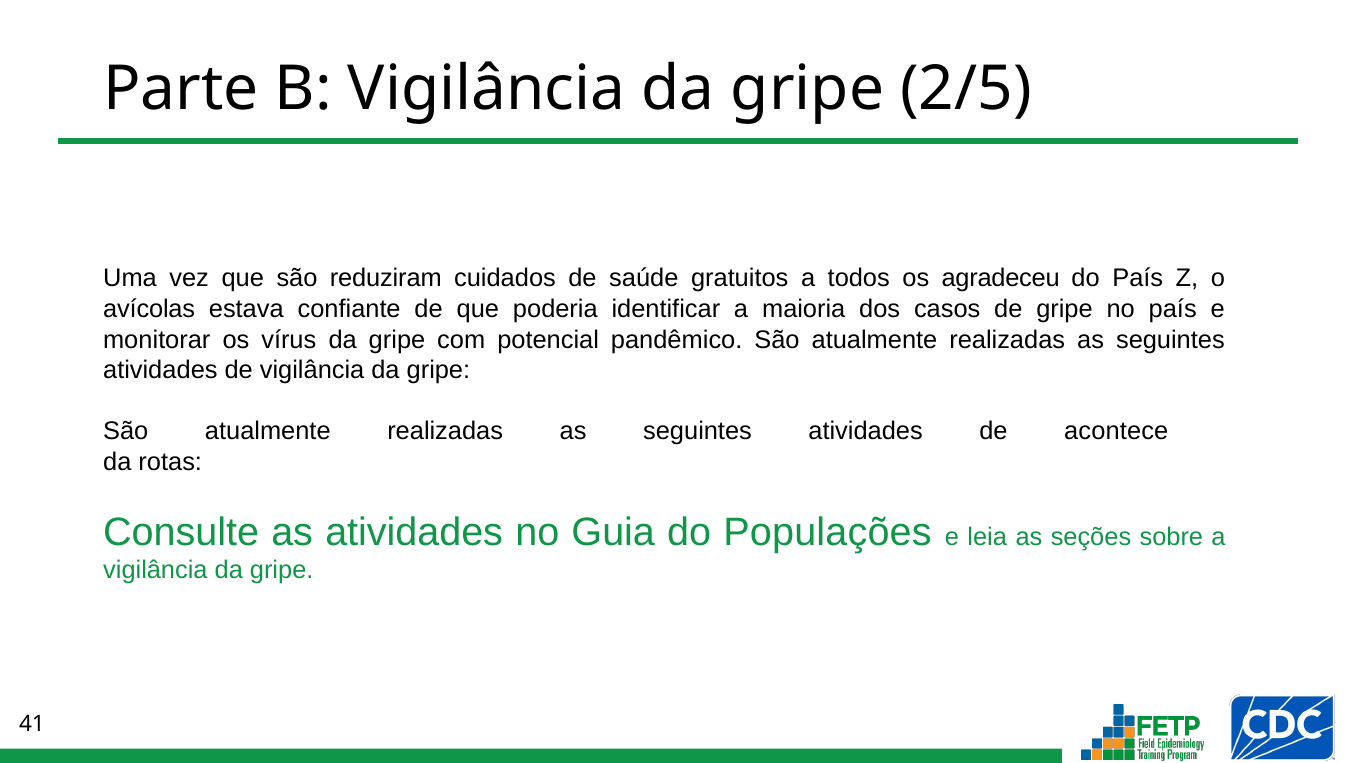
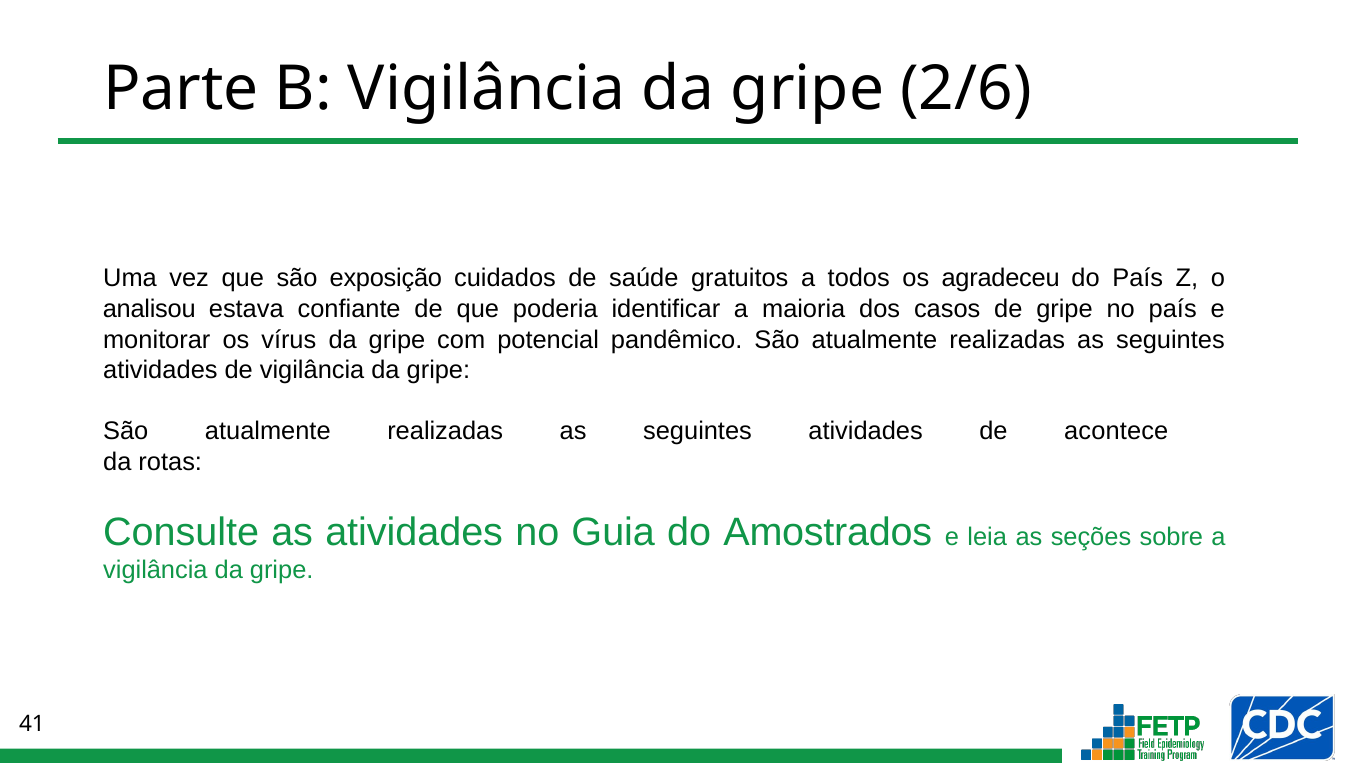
2/5: 2/5 -> 2/6
reduziram: reduziram -> exposição
avícolas: avícolas -> analisou
Populações: Populações -> Amostrados
